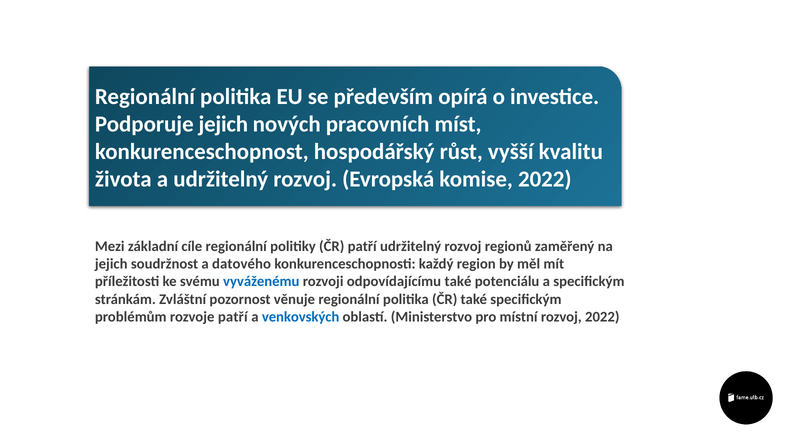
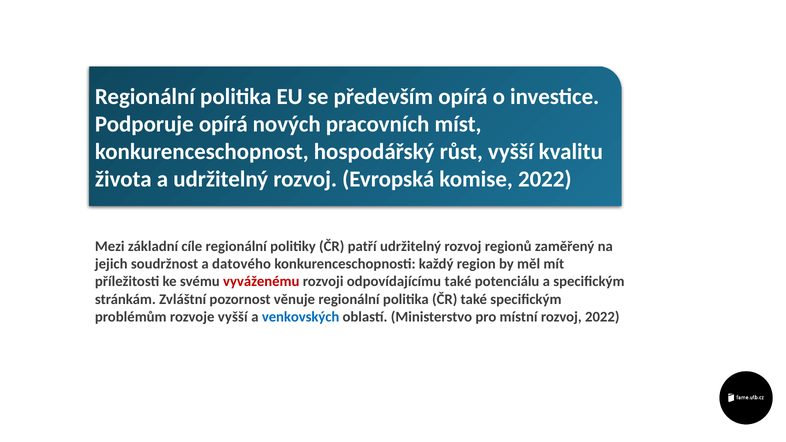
Podporuje jejich: jejich -> opírá
vyváženému colour: blue -> red
rozvoje patří: patří -> vyšší
